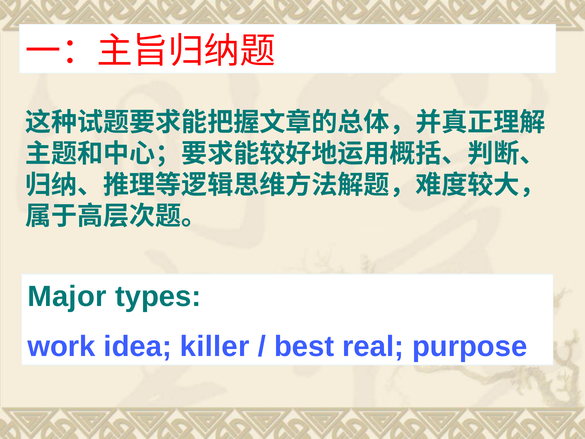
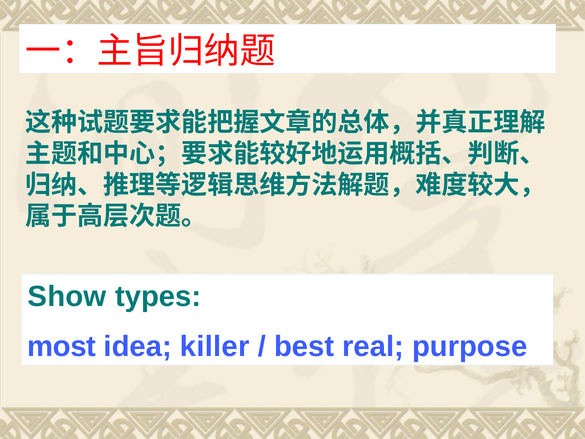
Major: Major -> Show
work: work -> most
